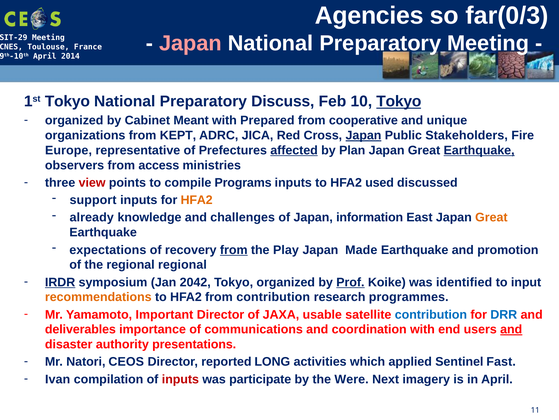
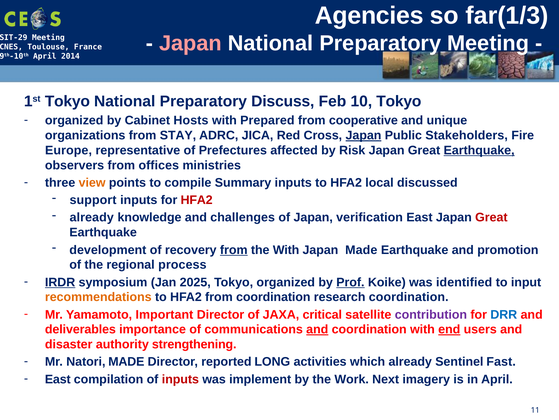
far(0/3: far(0/3 -> far(1/3
Tokyo at (399, 101) underline: present -> none
Meant: Meant -> Hosts
KEPT: KEPT -> STAY
affected underline: present -> none
Plan: Plan -> Risk
access: access -> offices
view colour: red -> orange
Programs: Programs -> Summary
used: used -> local
HFA2 at (197, 200) colour: orange -> red
information: information -> verification
Great at (491, 217) colour: orange -> red
expectations: expectations -> development
the Play: Play -> With
regional regional: regional -> process
2042: 2042 -> 2025
from contribution: contribution -> coordination
research programmes: programmes -> coordination
usable: usable -> critical
contribution at (431, 314) colour: blue -> purple
and at (317, 329) underline: none -> present
end underline: none -> present
and at (511, 329) underline: present -> none
presentations: presentations -> strengthening
Natori CEOS: CEOS -> MADE
which applied: applied -> already
Ivan at (58, 379): Ivan -> East
participate: participate -> implement
Were: Were -> Work
